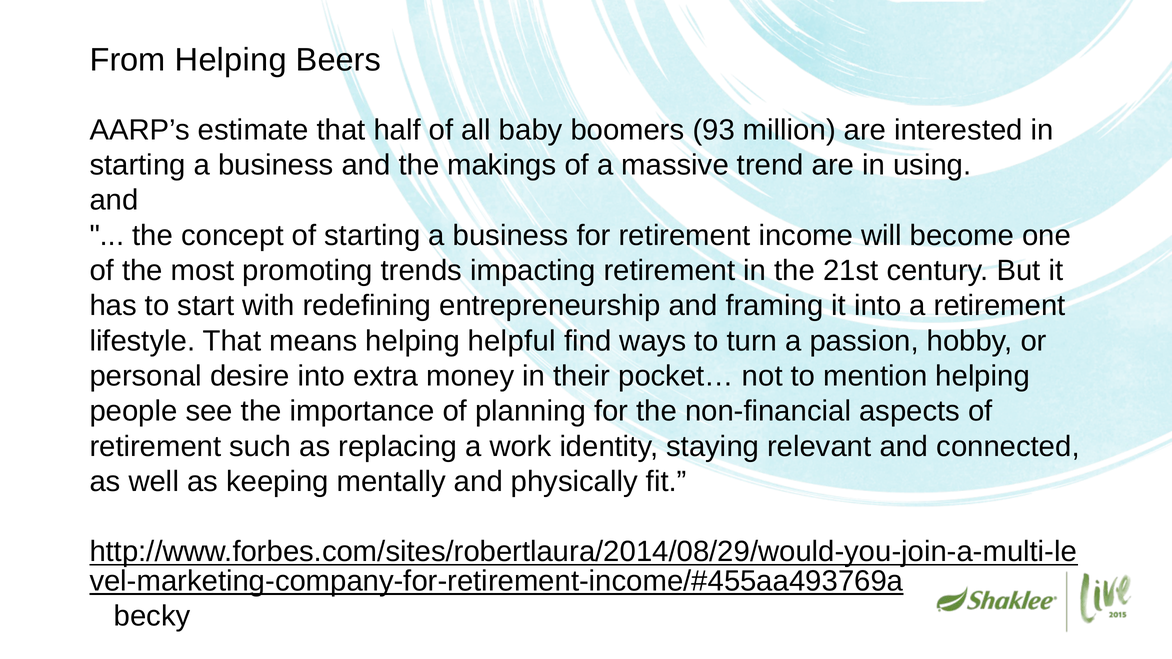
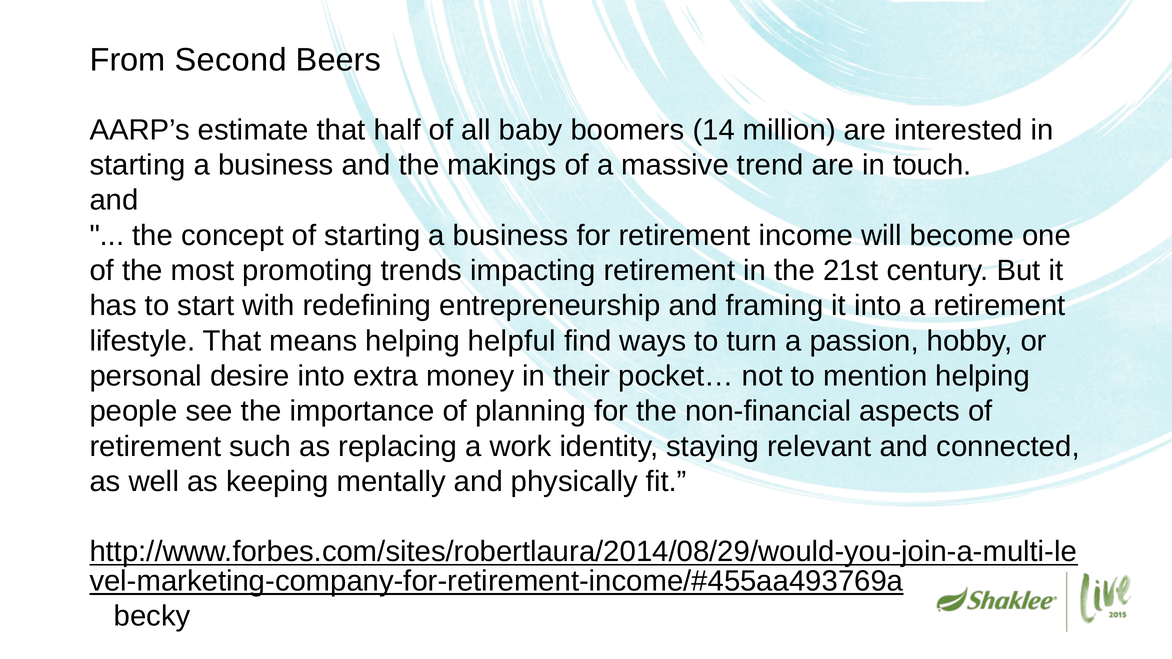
From Helping: Helping -> Second
93: 93 -> 14
using: using -> touch
